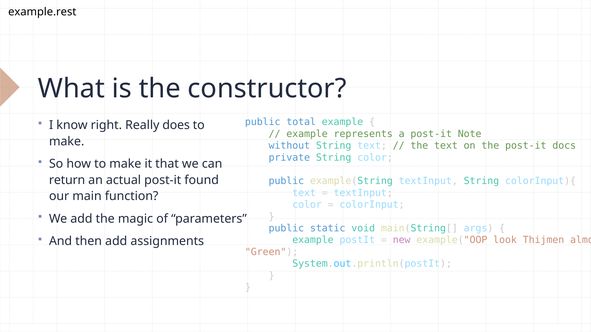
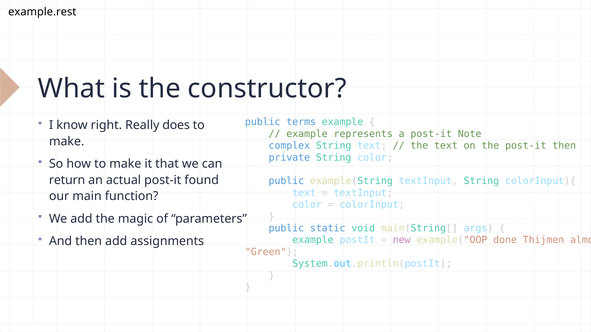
total: total -> terms
without: without -> complex
post-it docs: docs -> then
look: look -> done
